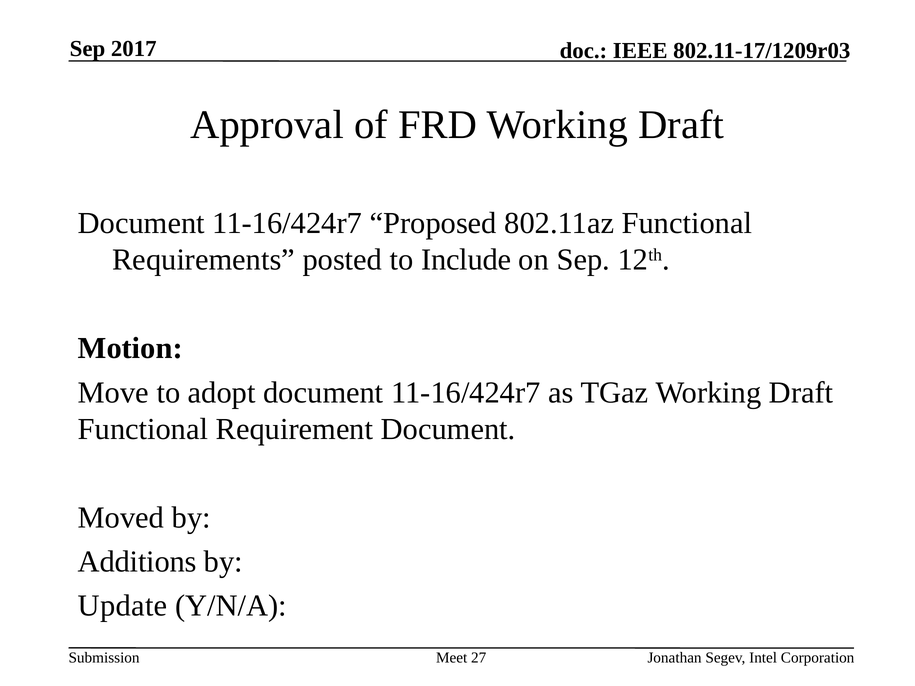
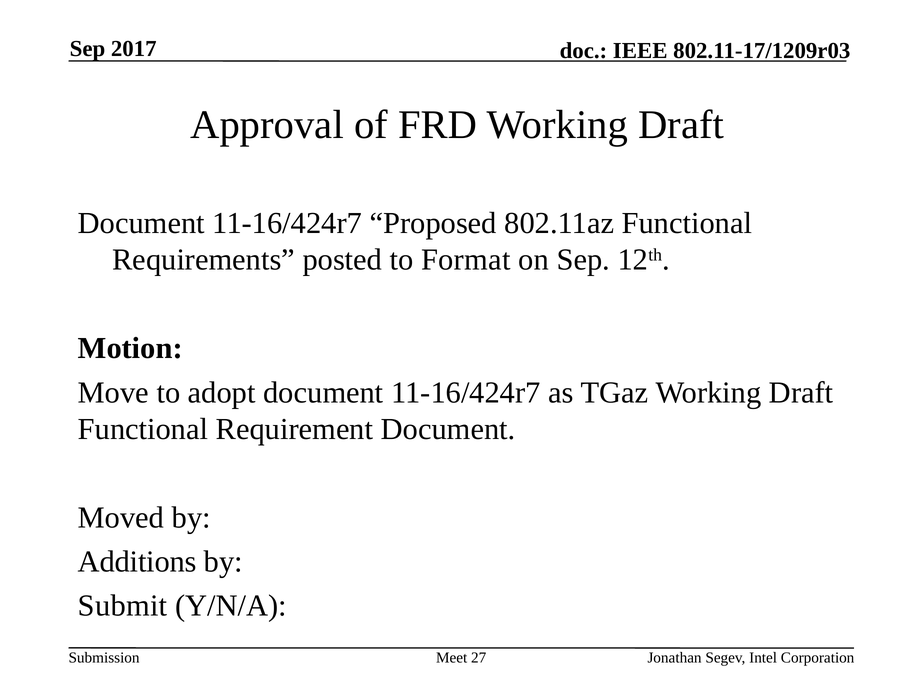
Include: Include -> Format
Update: Update -> Submit
